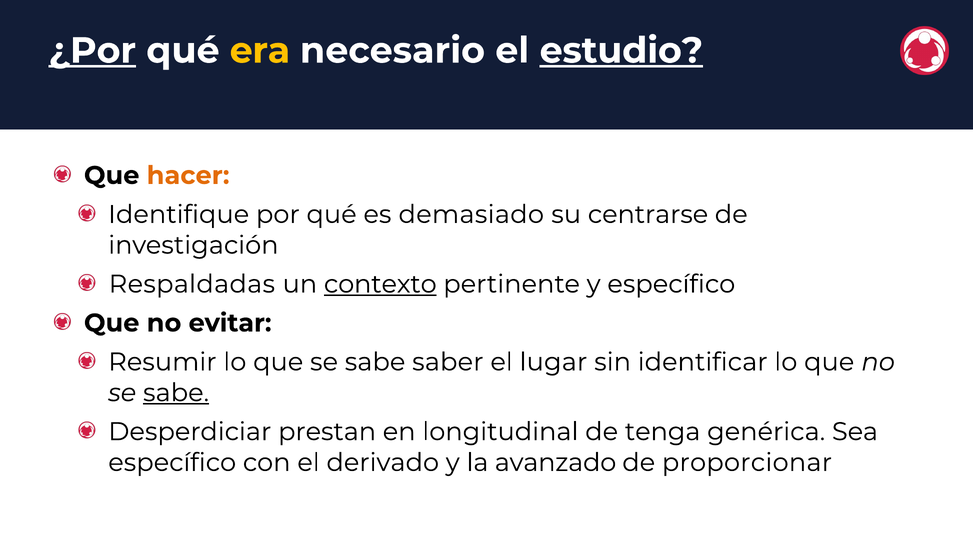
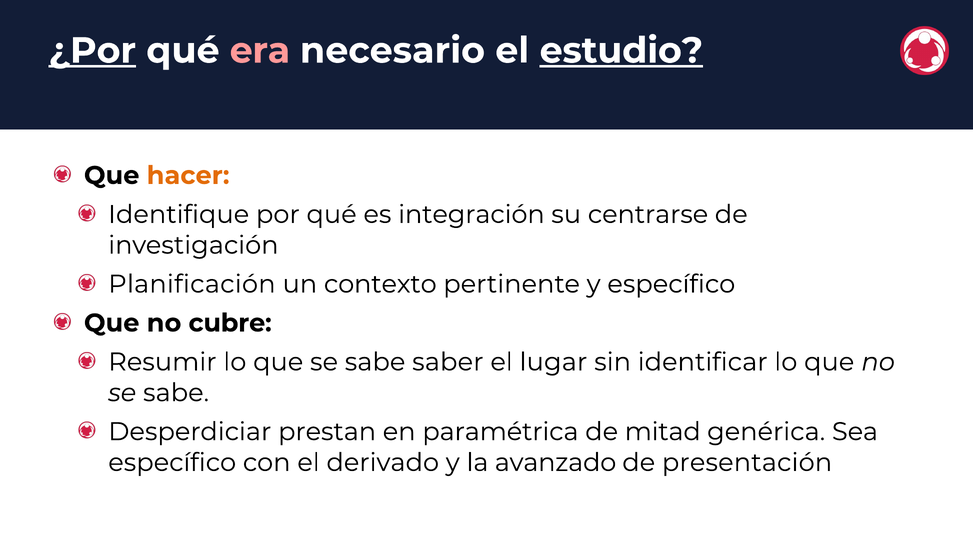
era colour: yellow -> pink
demasiado: demasiado -> integración
Respaldadas: Respaldadas -> Planificación
contexto underline: present -> none
evitar: evitar -> cubre
sabe at (176, 393) underline: present -> none
longitudinal: longitudinal -> paramétrica
tenga: tenga -> mitad
proporcionar: proporcionar -> presentación
